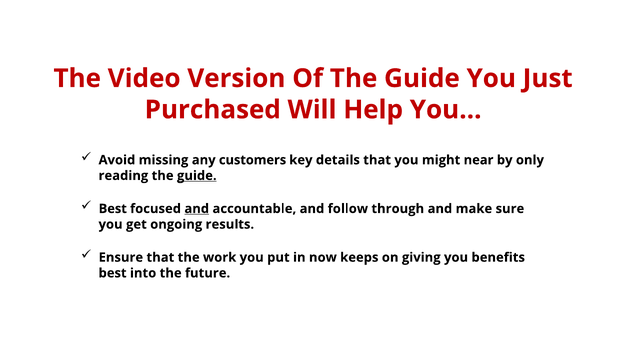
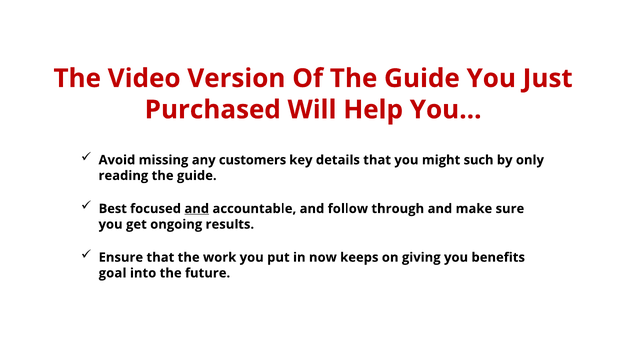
near: near -> such
guide at (197, 175) underline: present -> none
best at (113, 273): best -> goal
